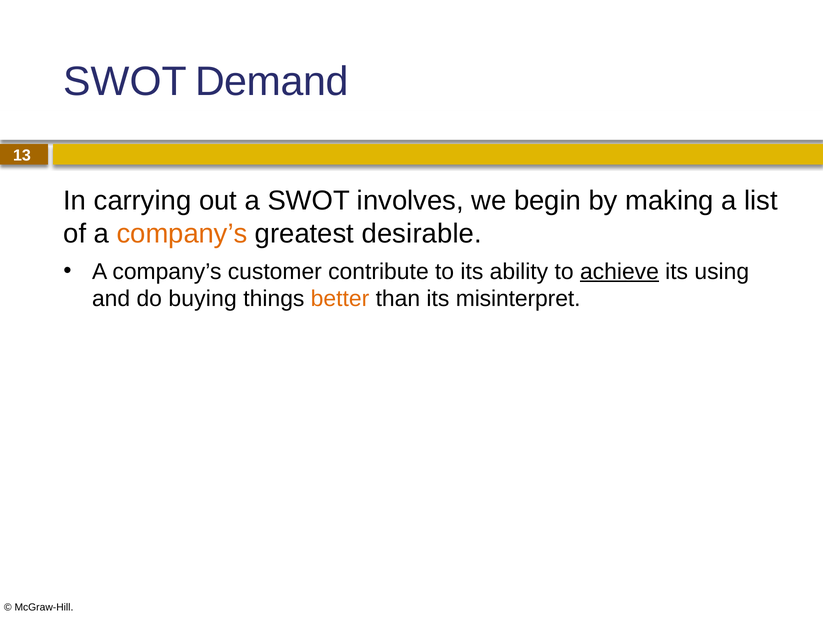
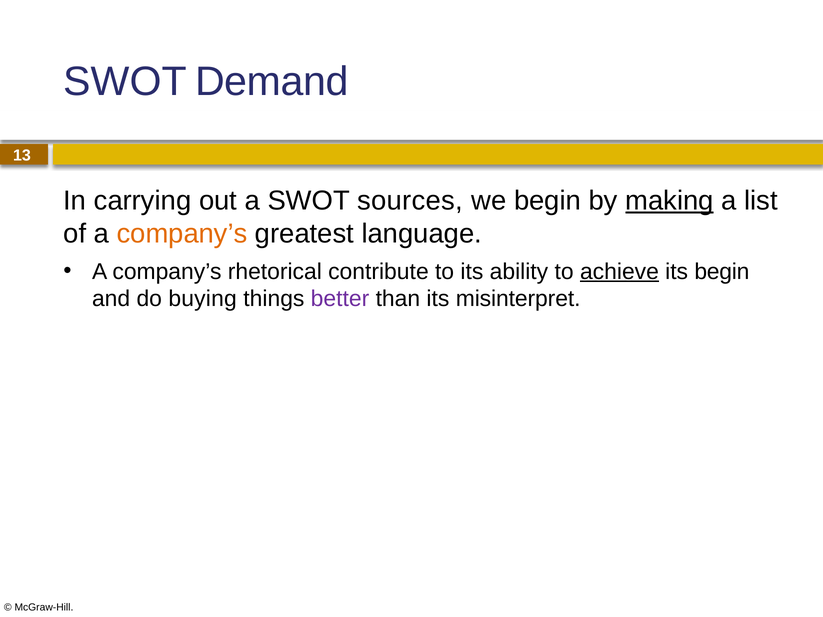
involves: involves -> sources
making underline: none -> present
desirable: desirable -> language
customer: customer -> rhetorical
its using: using -> begin
better colour: orange -> purple
